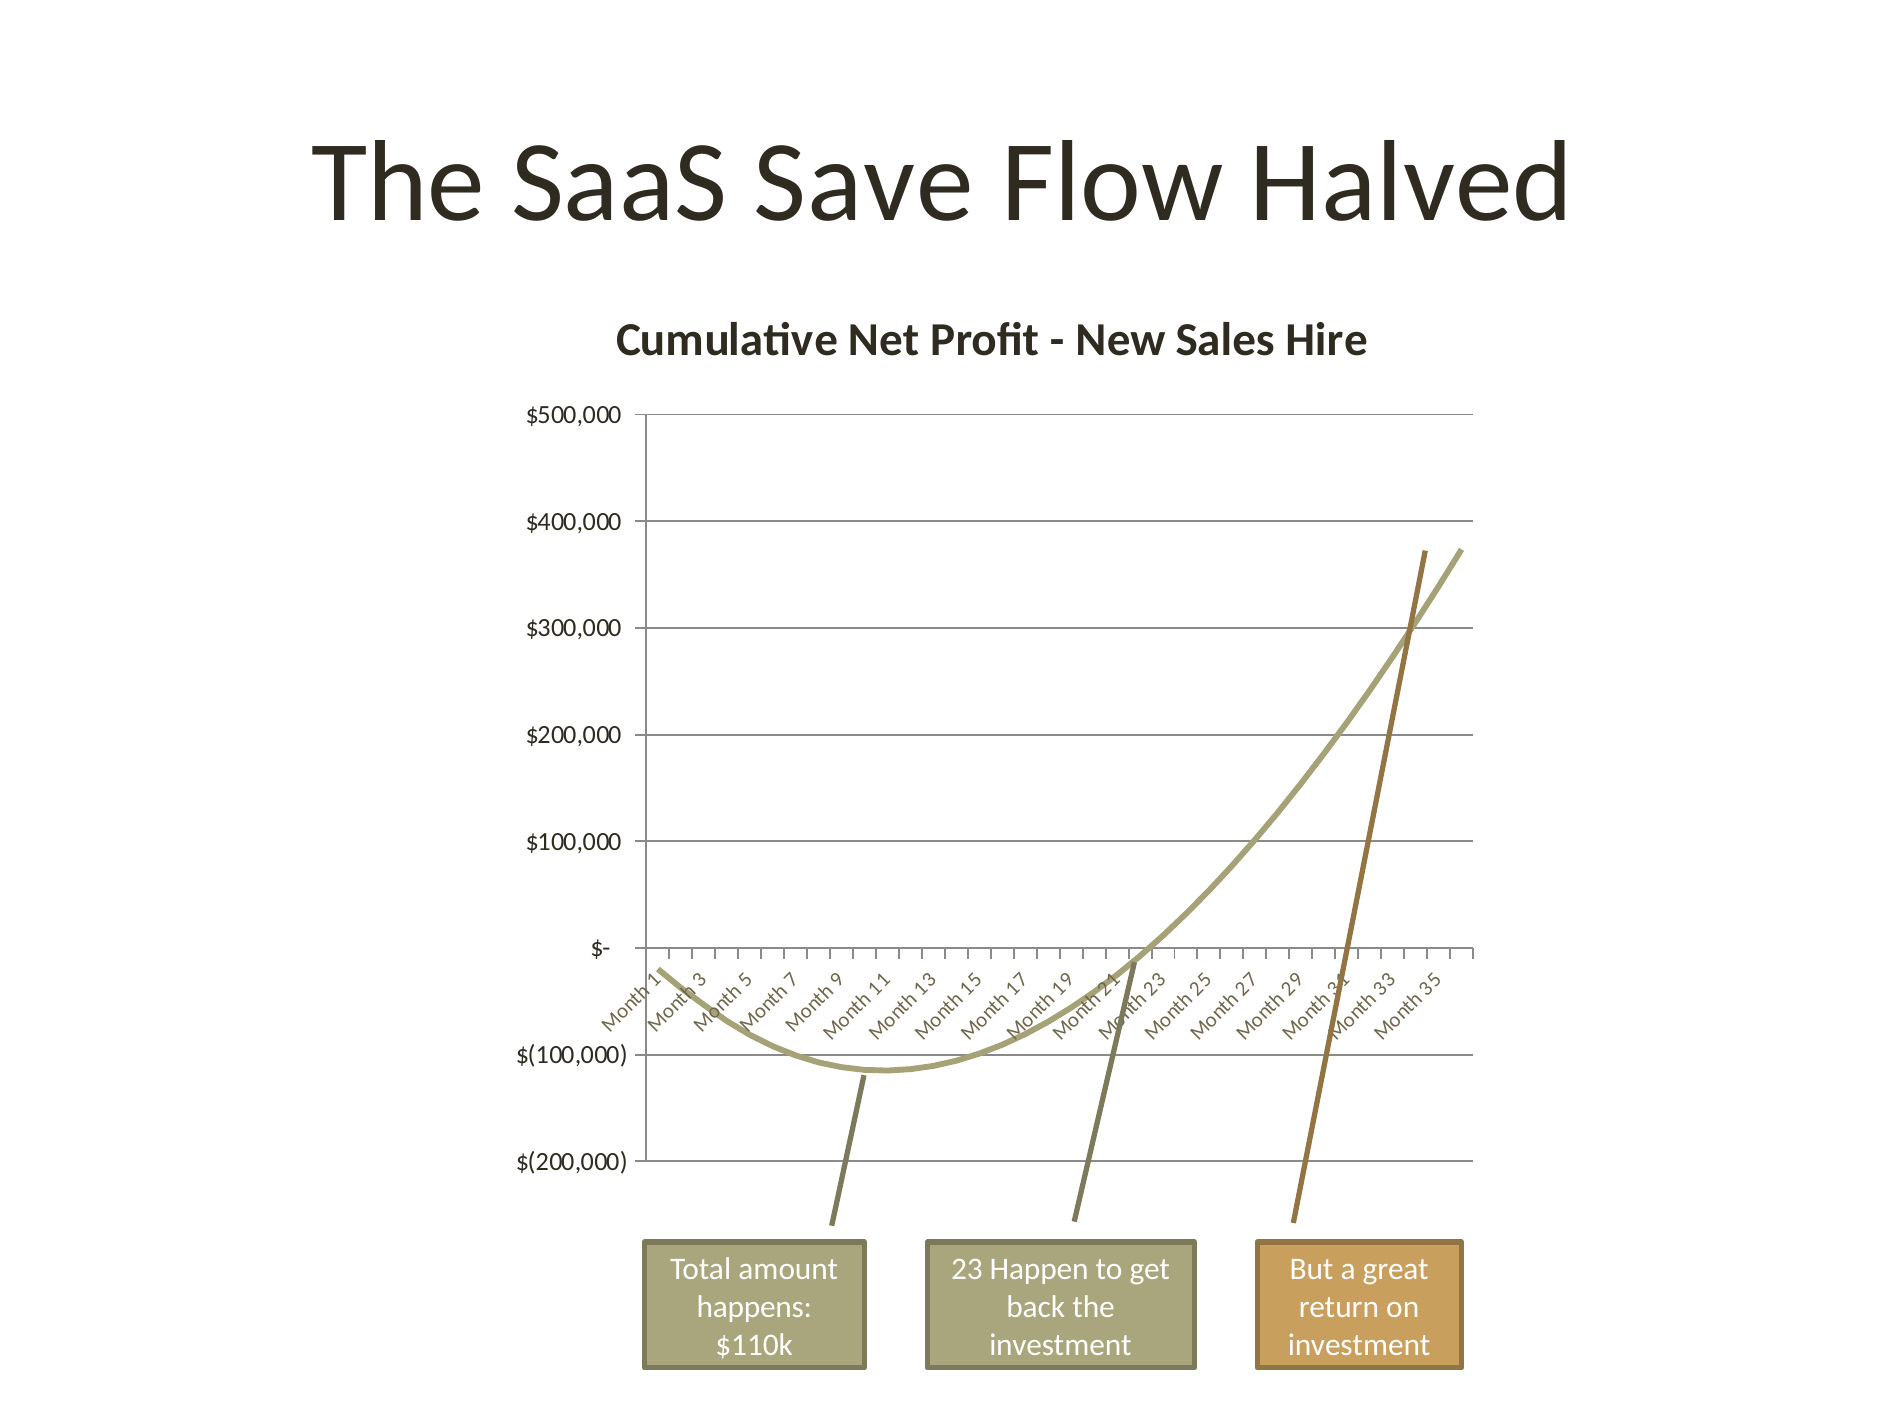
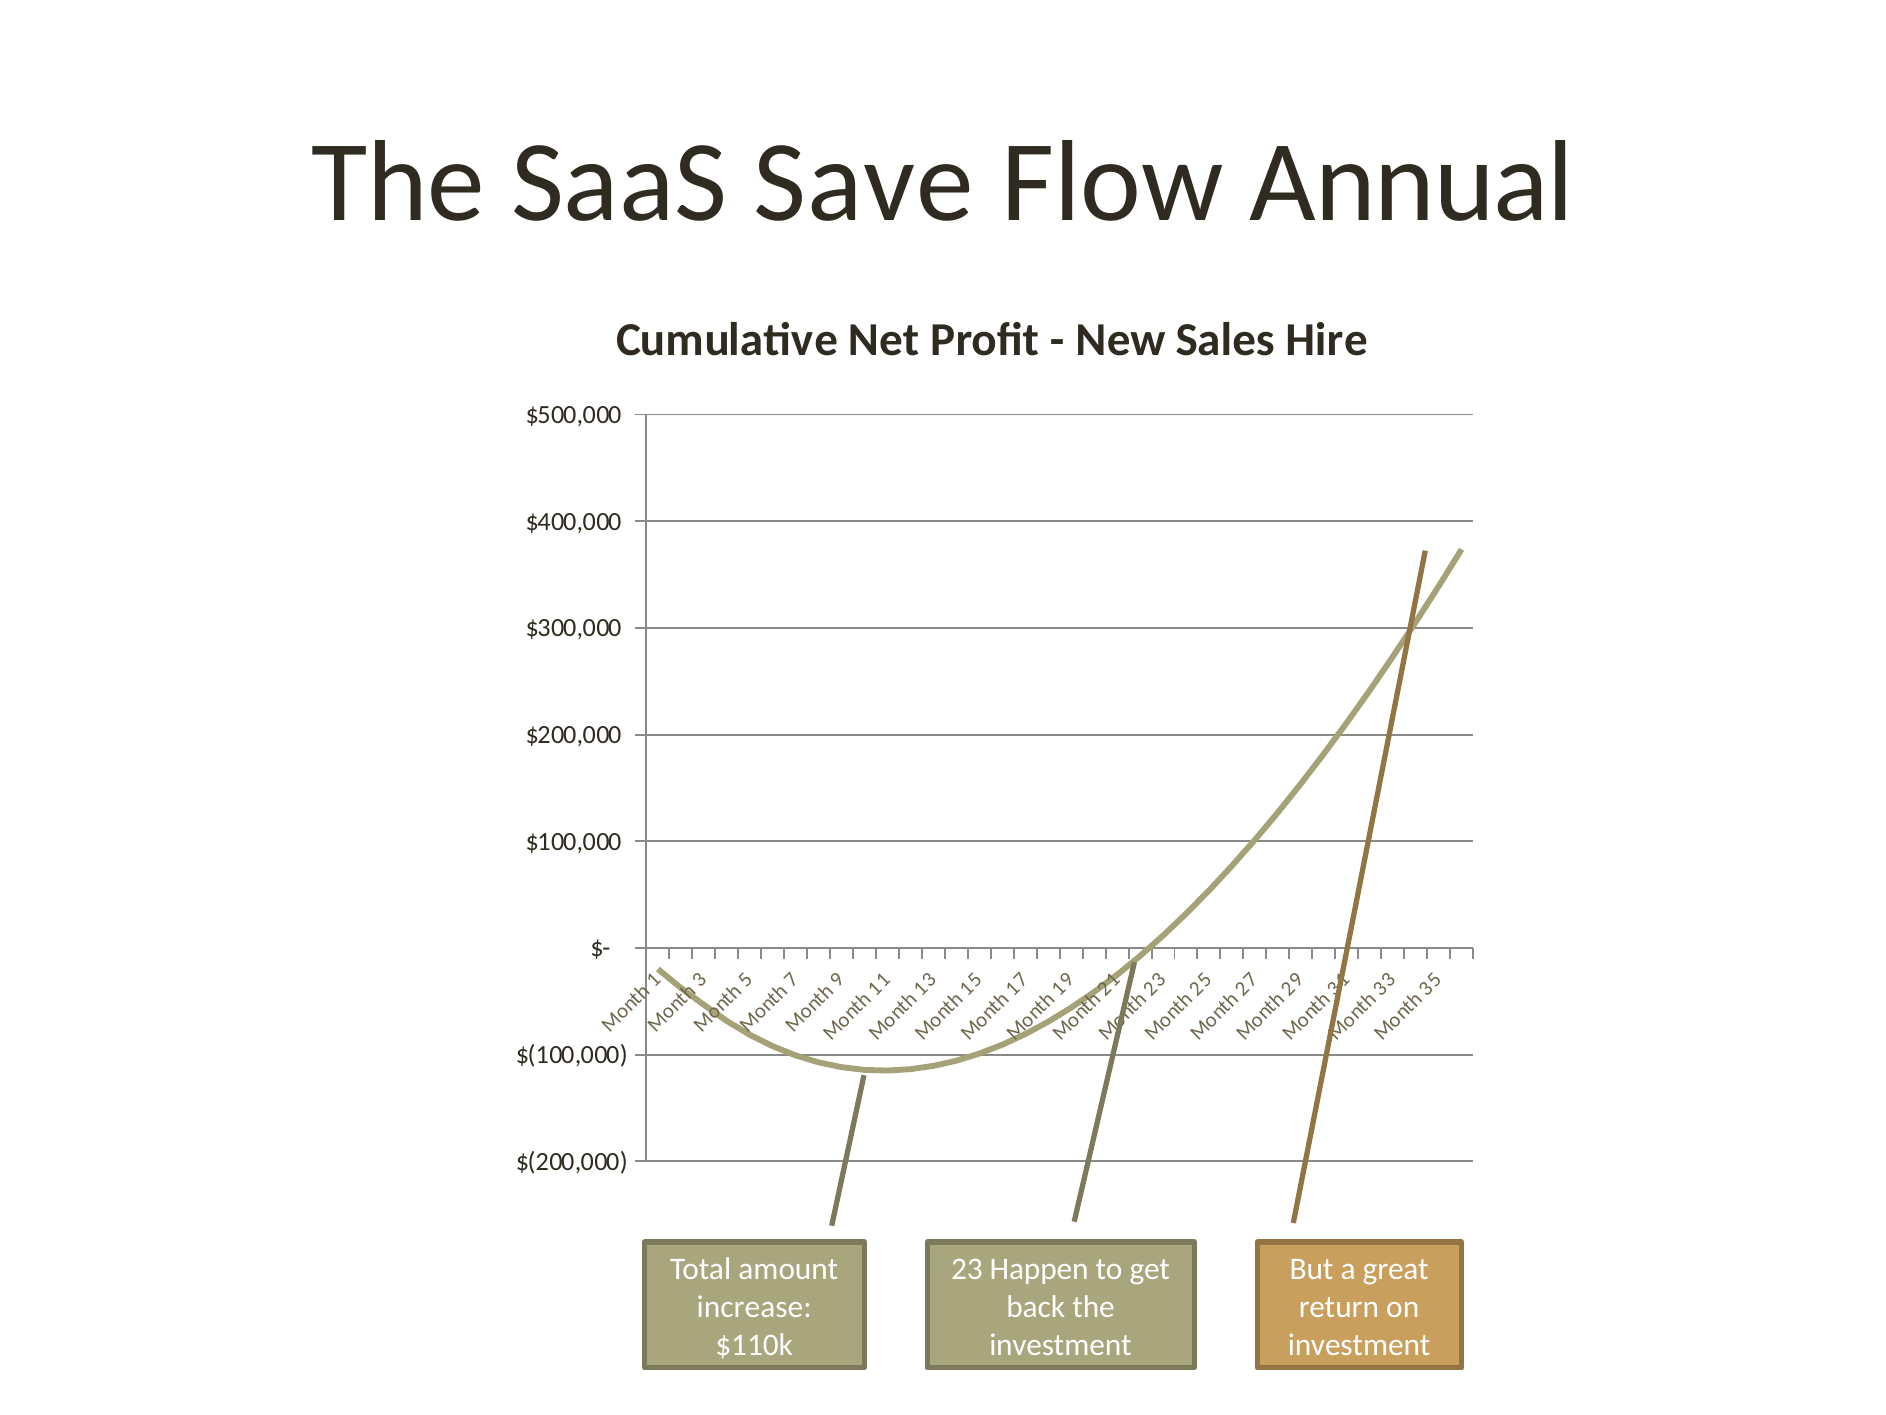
Halved: Halved -> Annual
happens: happens -> increase
